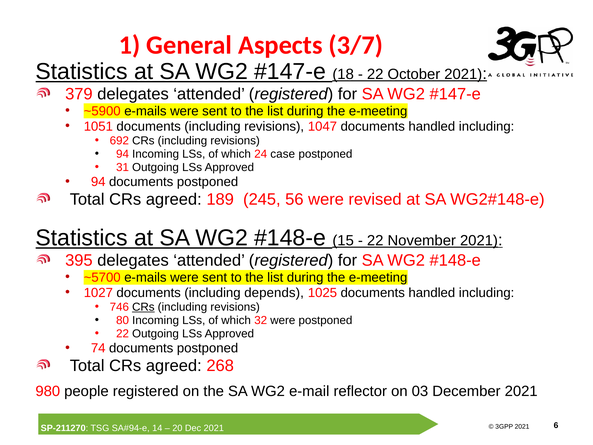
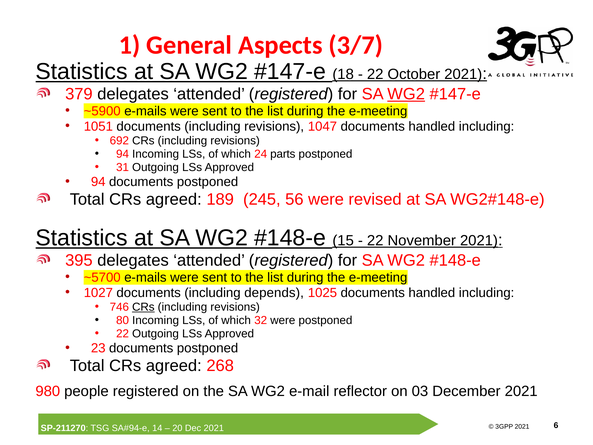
WG2 at (406, 94) underline: none -> present
case: case -> parts
74: 74 -> 23
